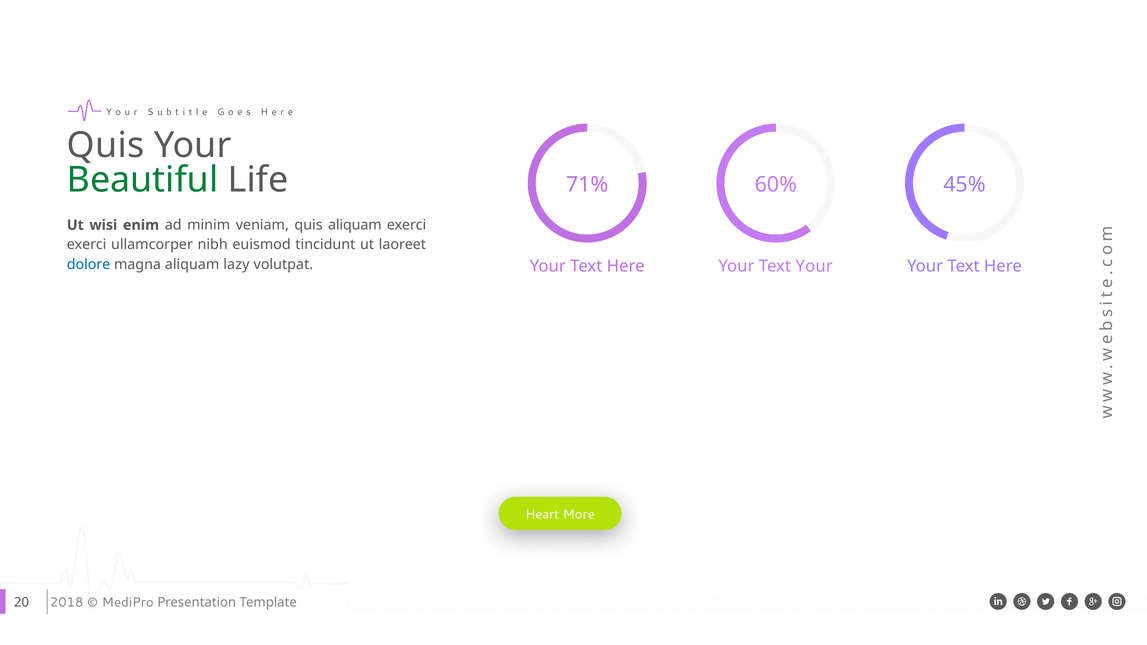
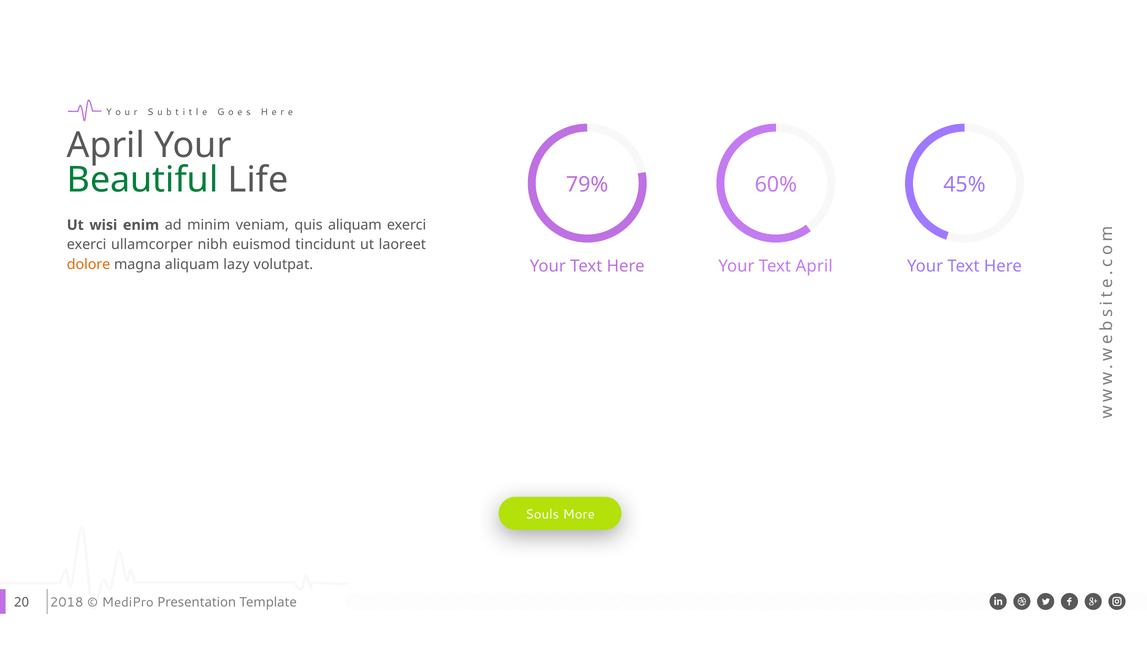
Quis at (106, 146): Quis -> April
71%: 71% -> 79%
dolore colour: blue -> orange
Text Your: Your -> April
Heart: Heart -> Souls
